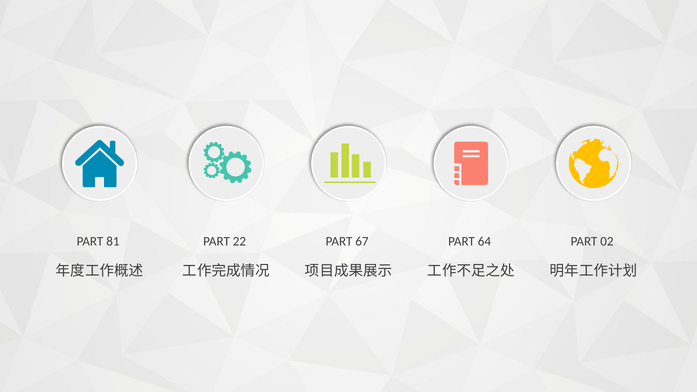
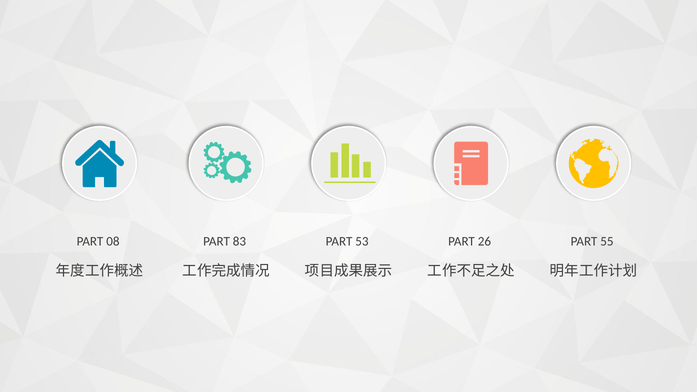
81: 81 -> 08
22: 22 -> 83
67: 67 -> 53
64: 64 -> 26
02: 02 -> 55
